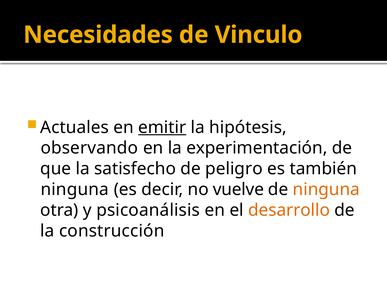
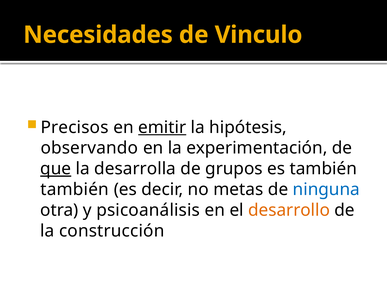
Actuales: Actuales -> Precisos
que underline: none -> present
satisfecho: satisfecho -> desarrolla
peligro: peligro -> grupos
ninguna at (75, 189): ninguna -> también
vuelve: vuelve -> metas
ninguna at (326, 189) colour: orange -> blue
